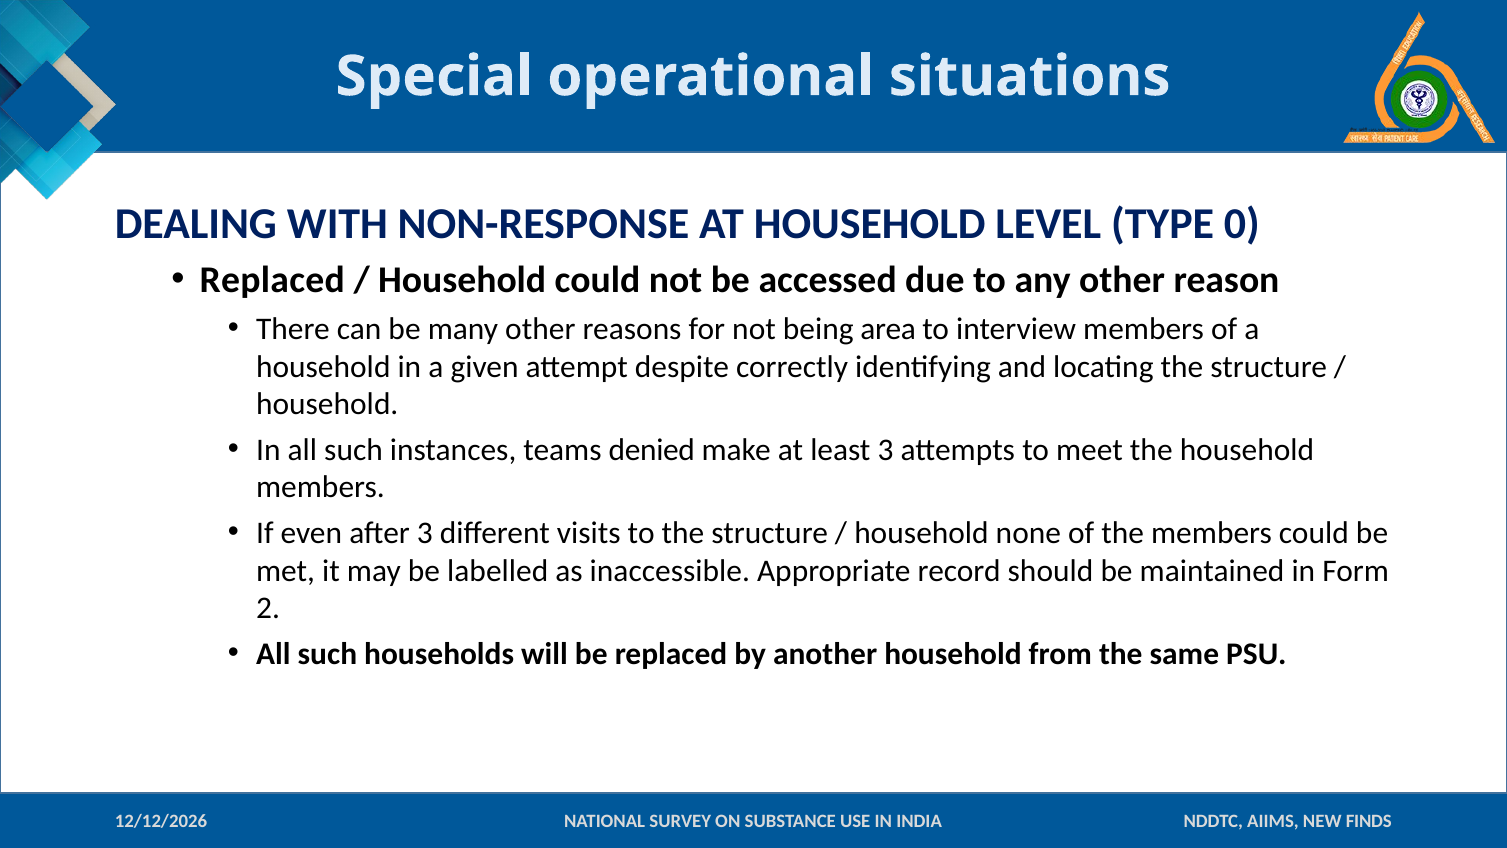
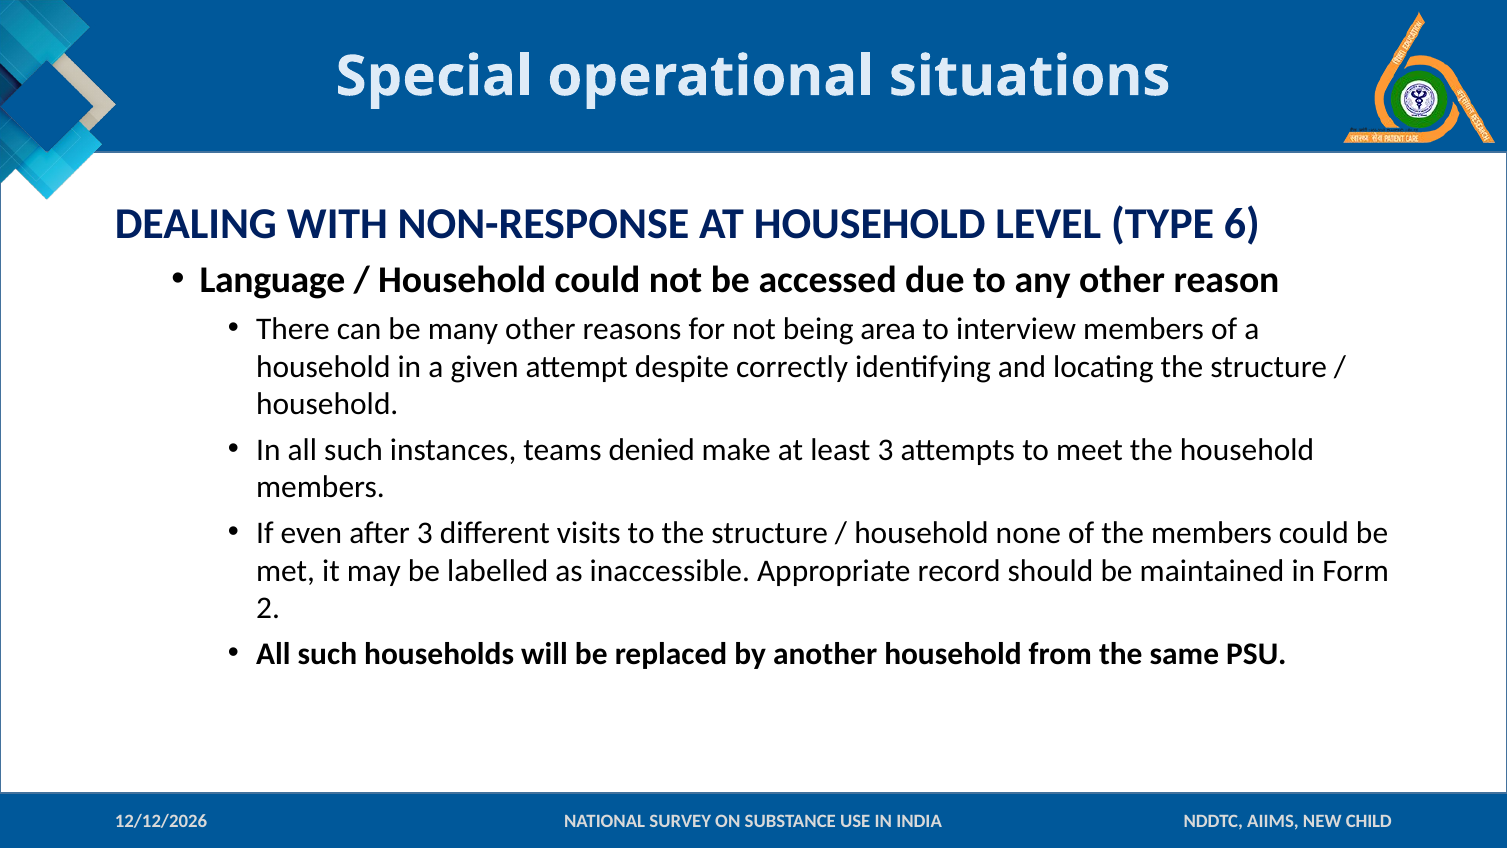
0: 0 -> 6
Replaced at (272, 280): Replaced -> Language
FINDS: FINDS -> CHILD
